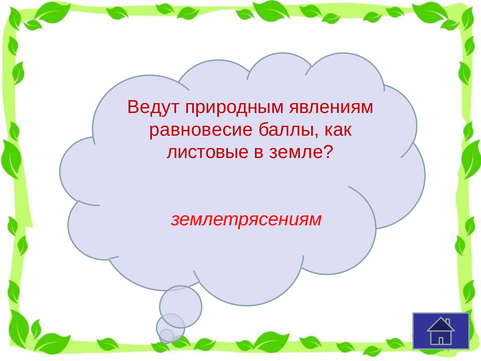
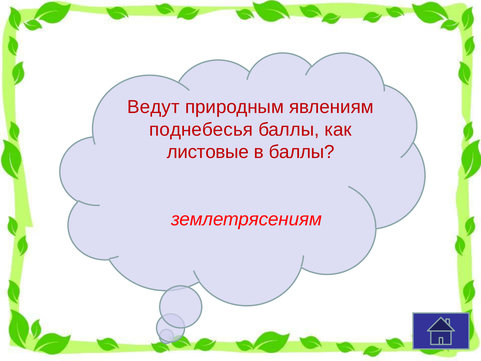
равновесие: равновесие -> поднебесья
в земле: земле -> баллы
